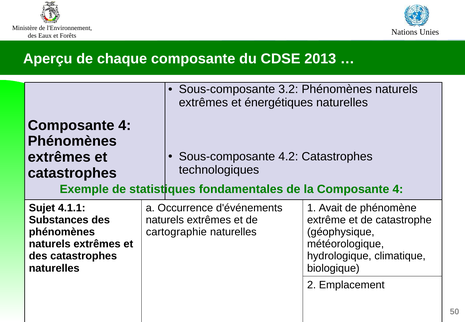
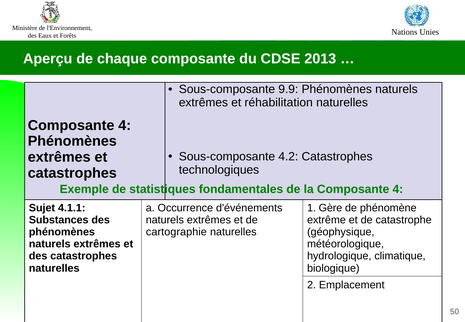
3.2: 3.2 -> 9.9
énergétiques: énergétiques -> réhabilitation
Avait: Avait -> Gère
